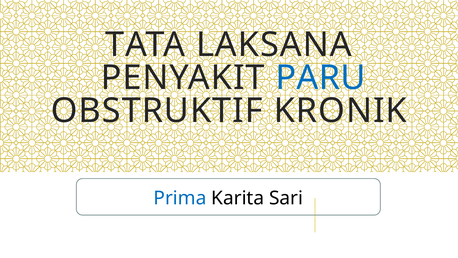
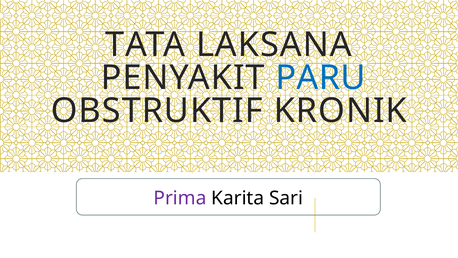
Prima colour: blue -> purple
